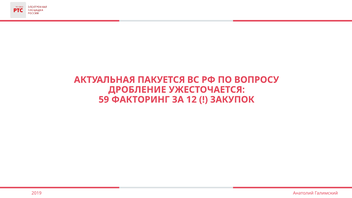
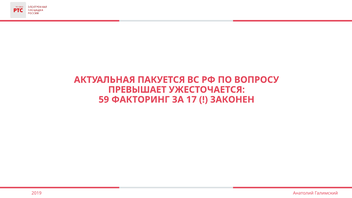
ДРОБЛЕНИЕ: ДРОБЛЕНИЕ -> ПРЕВЫШАЕТ
12: 12 -> 17
ЗАКУПОК: ЗАКУПОК -> ЗАКОНЕН
